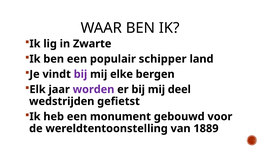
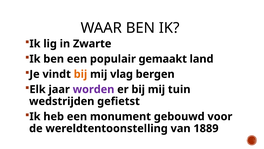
schipper: schipper -> gemaakt
bij at (80, 74) colour: purple -> orange
elke: elke -> vlag
deel: deel -> tuin
